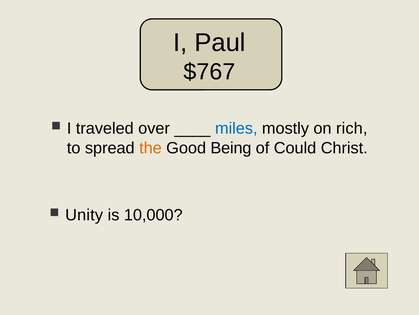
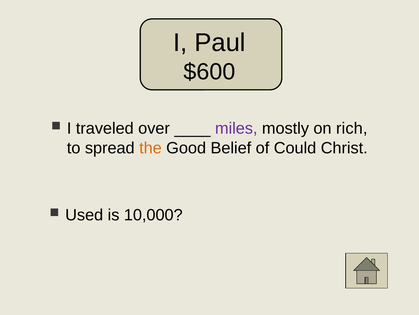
$767: $767 -> $600
miles colour: blue -> purple
Being: Being -> Belief
Unity: Unity -> Used
